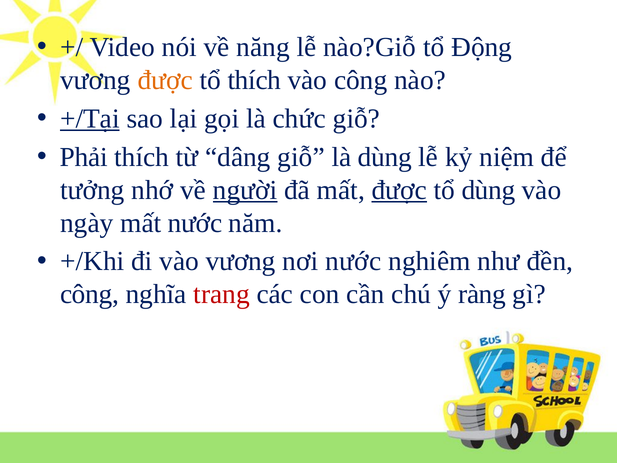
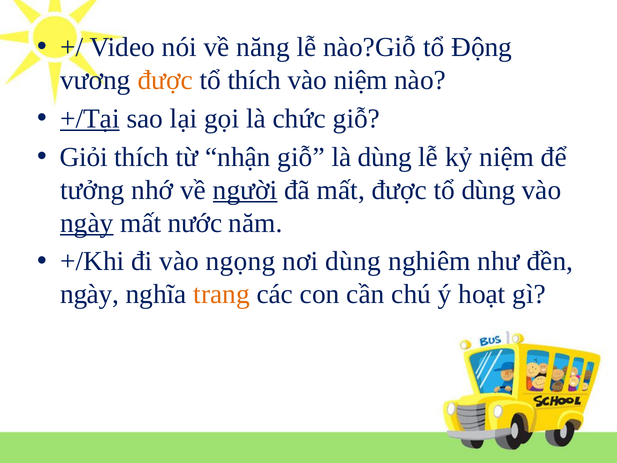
vào công: công -> niệm
Phải: Phải -> Giỏi
dâng: dâng -> nhận
được at (399, 190) underline: present -> none
ngày at (87, 223) underline: none -> present
vào vương: vương -> ngọng
nơi nước: nước -> dùng
công at (90, 294): công -> ngày
trang colour: red -> orange
ràng: ràng -> hoạt
